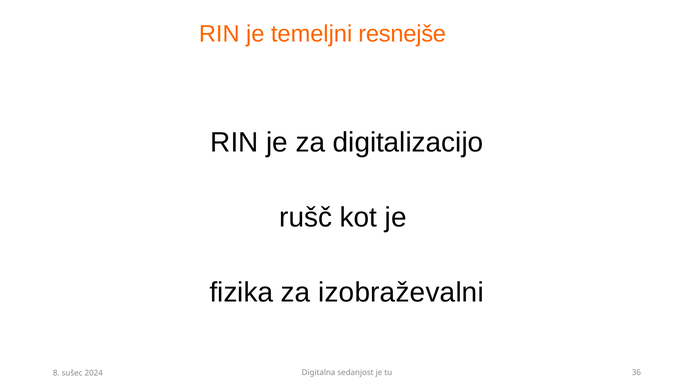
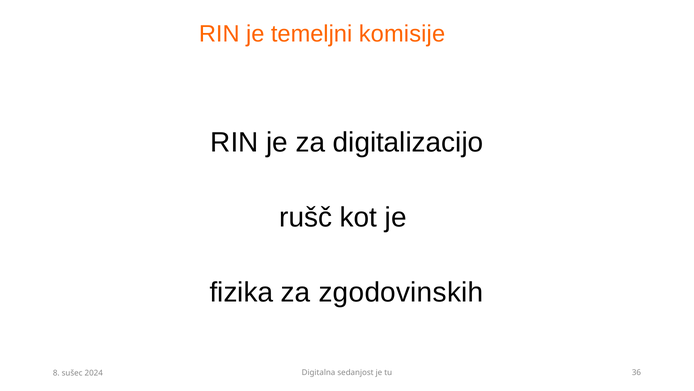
resnejše: resnejše -> komisije
izobraževalni: izobraževalni -> zgodovinskih
